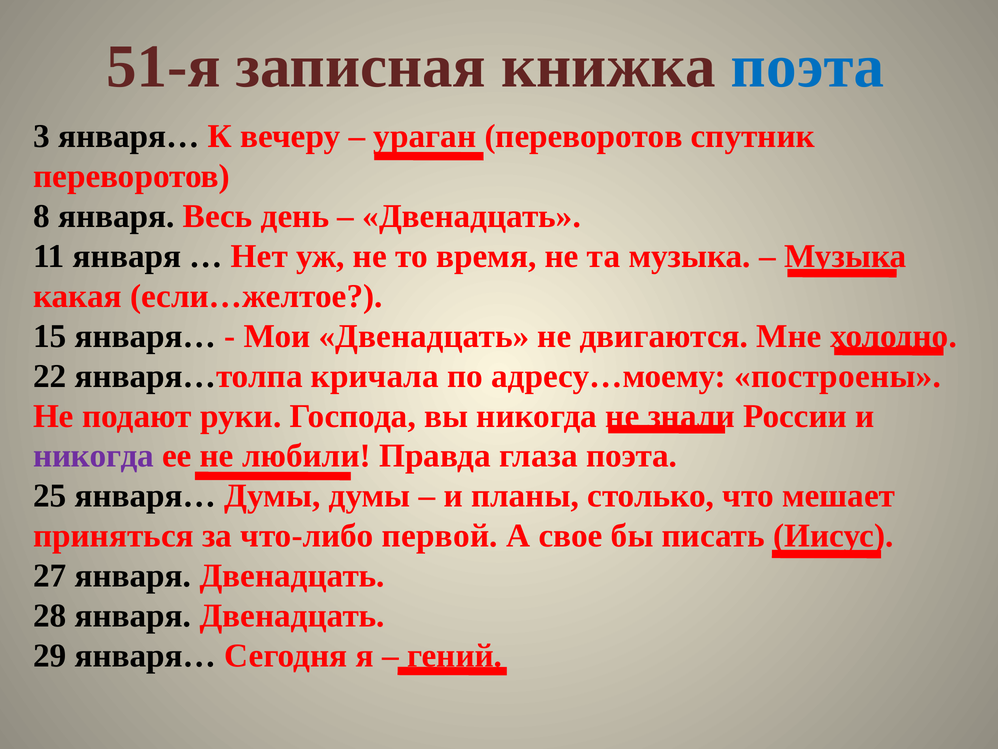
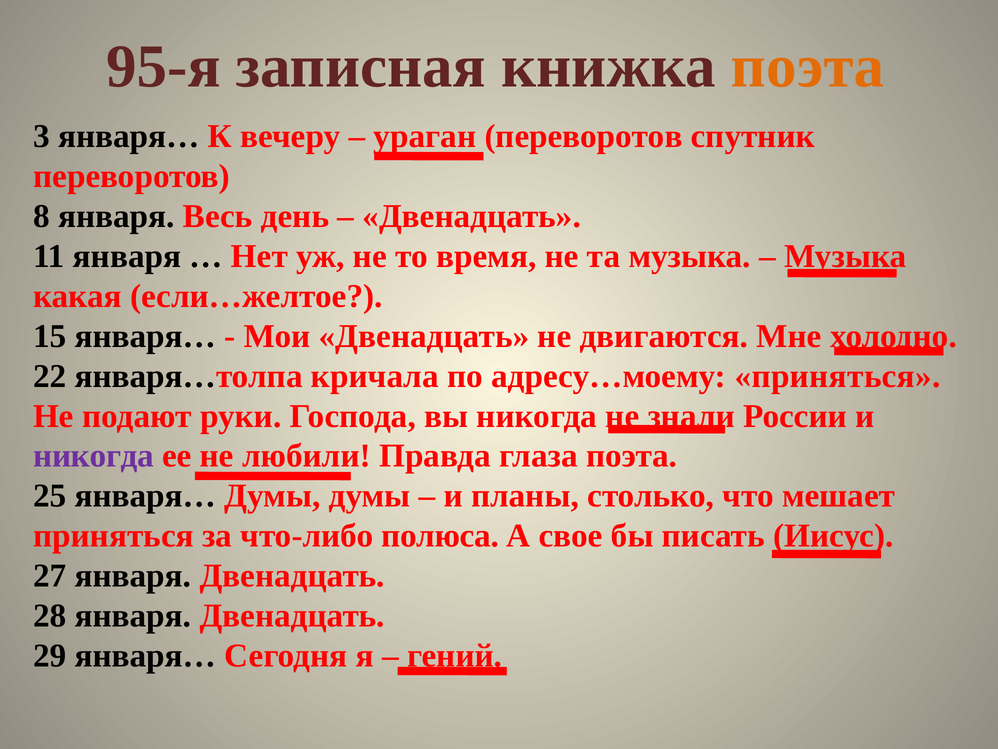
51-я: 51-я -> 95-я
поэта at (808, 67) colour: blue -> orange
адресу…моему построены: построены -> приняться
первой: первой -> полюса
